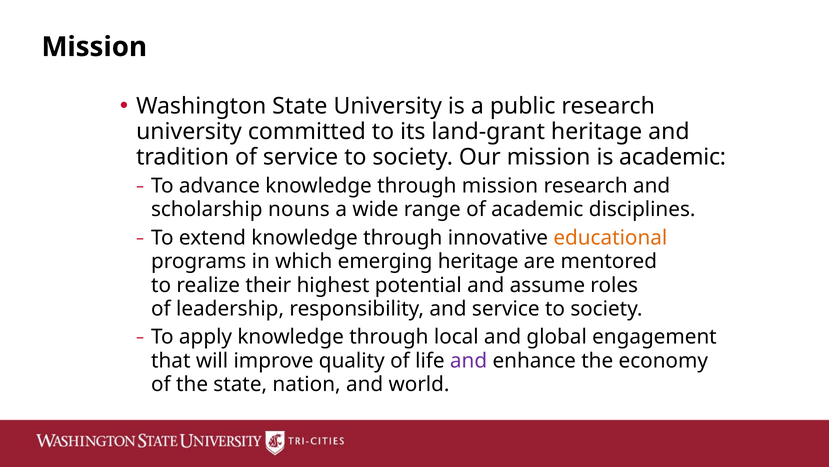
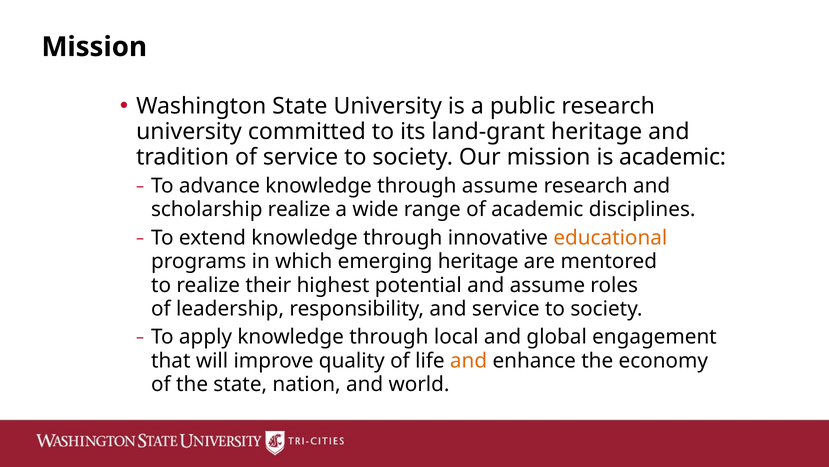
through mission: mission -> assume
scholarship nouns: nouns -> realize
and at (469, 360) colour: purple -> orange
